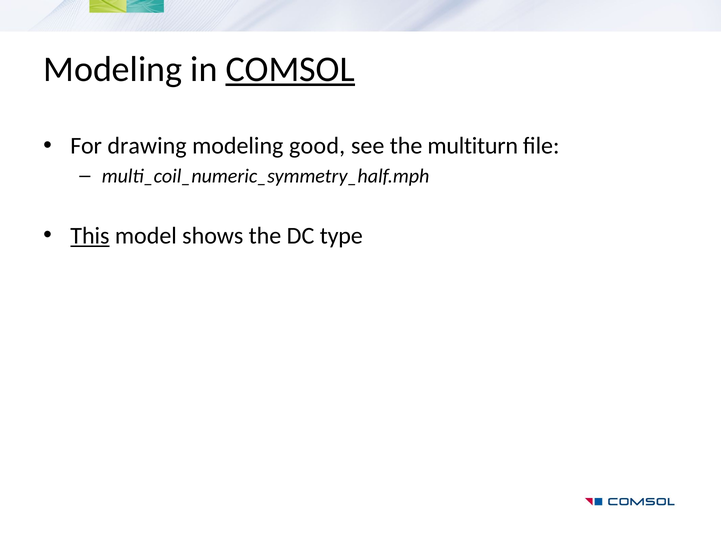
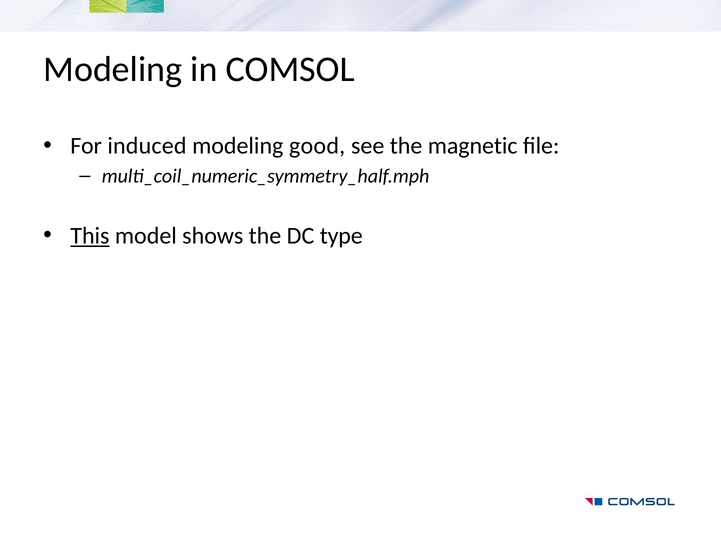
COMSOL underline: present -> none
drawing: drawing -> induced
multiturn: multiturn -> magnetic
